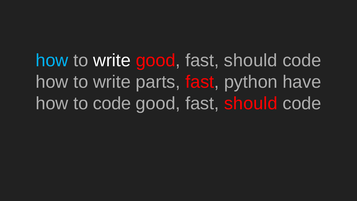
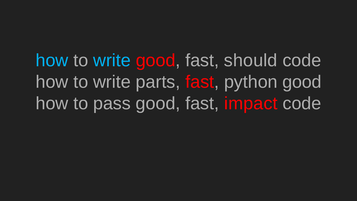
write at (112, 61) colour: white -> light blue
python have: have -> good
to code: code -> pass
should at (251, 103): should -> impact
